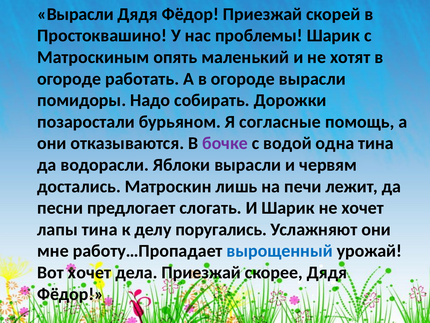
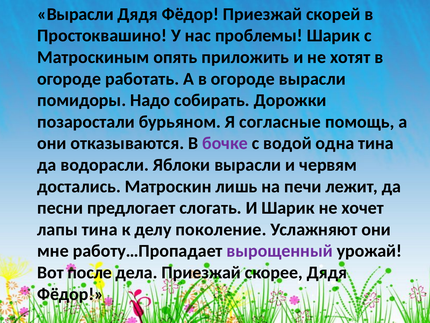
маленький: маленький -> приложить
поругались: поругались -> поколение
вырощенный colour: blue -> purple
Вот хочет: хочет -> после
